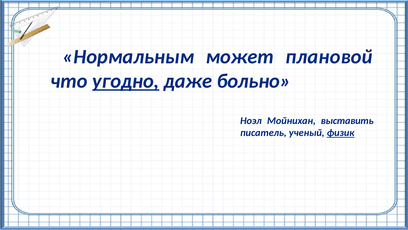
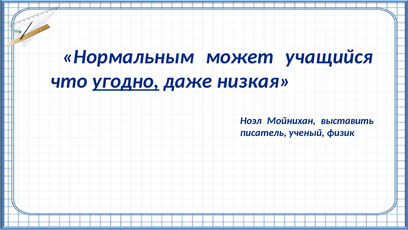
плановой: плановой -> учащийся
больно: больно -> низкая
физик underline: present -> none
